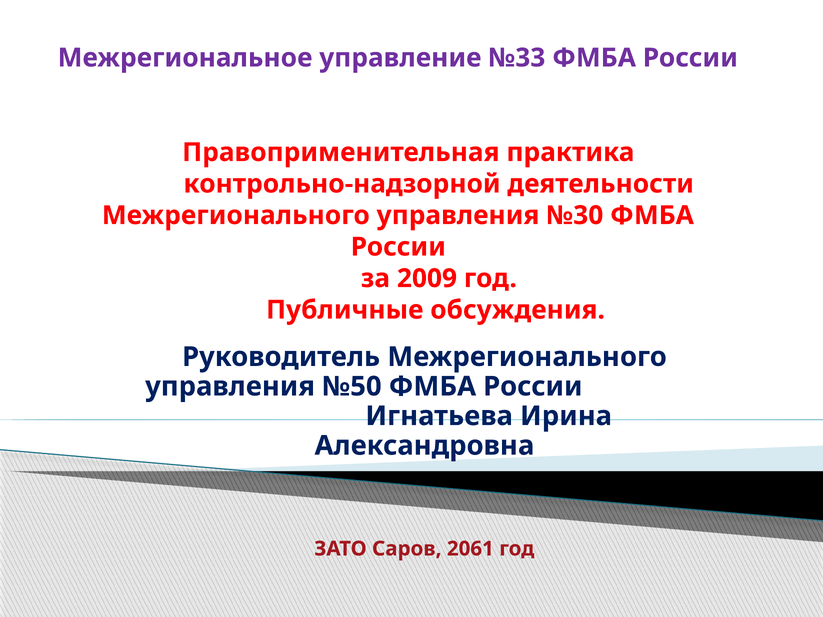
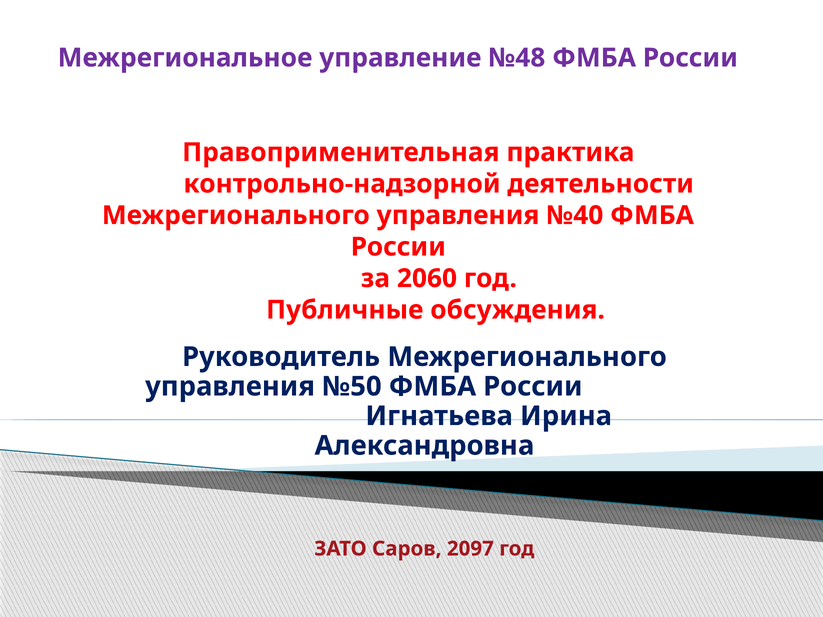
№33: №33 -> №48
№30: №30 -> №40
2009: 2009 -> 2060
2061: 2061 -> 2097
